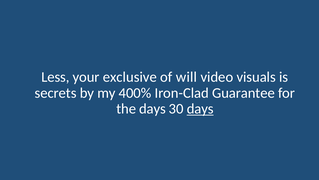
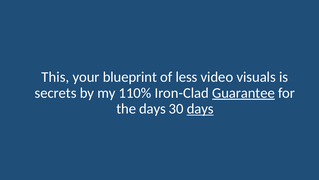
Less: Less -> This
exclusive: exclusive -> blueprint
will: will -> less
400%: 400% -> 110%
Guarantee underline: none -> present
